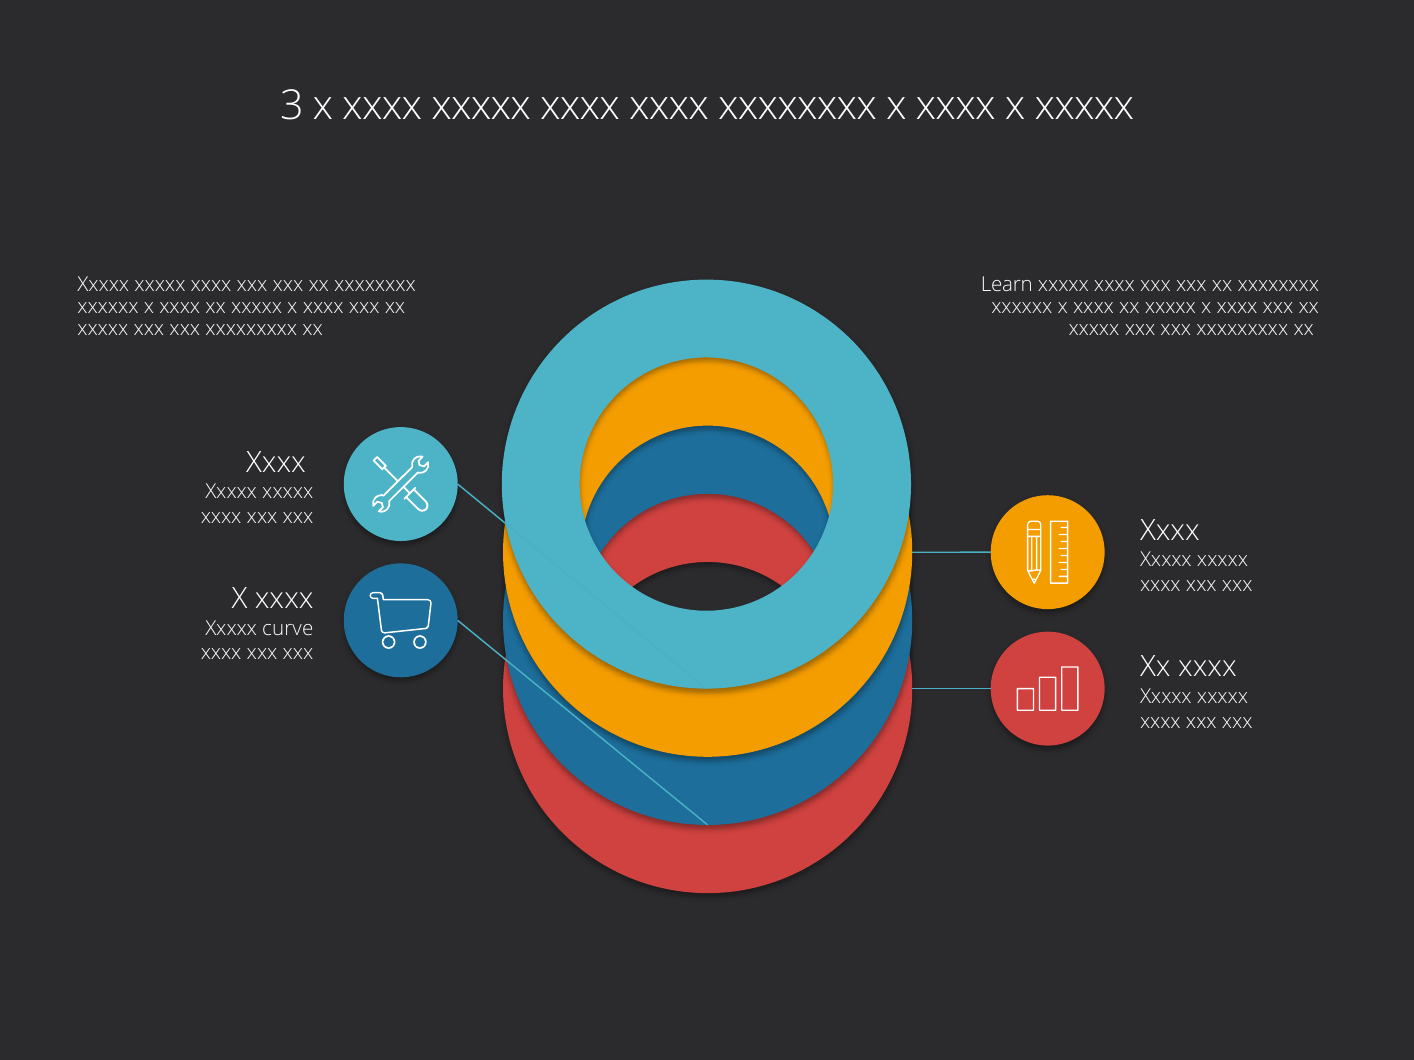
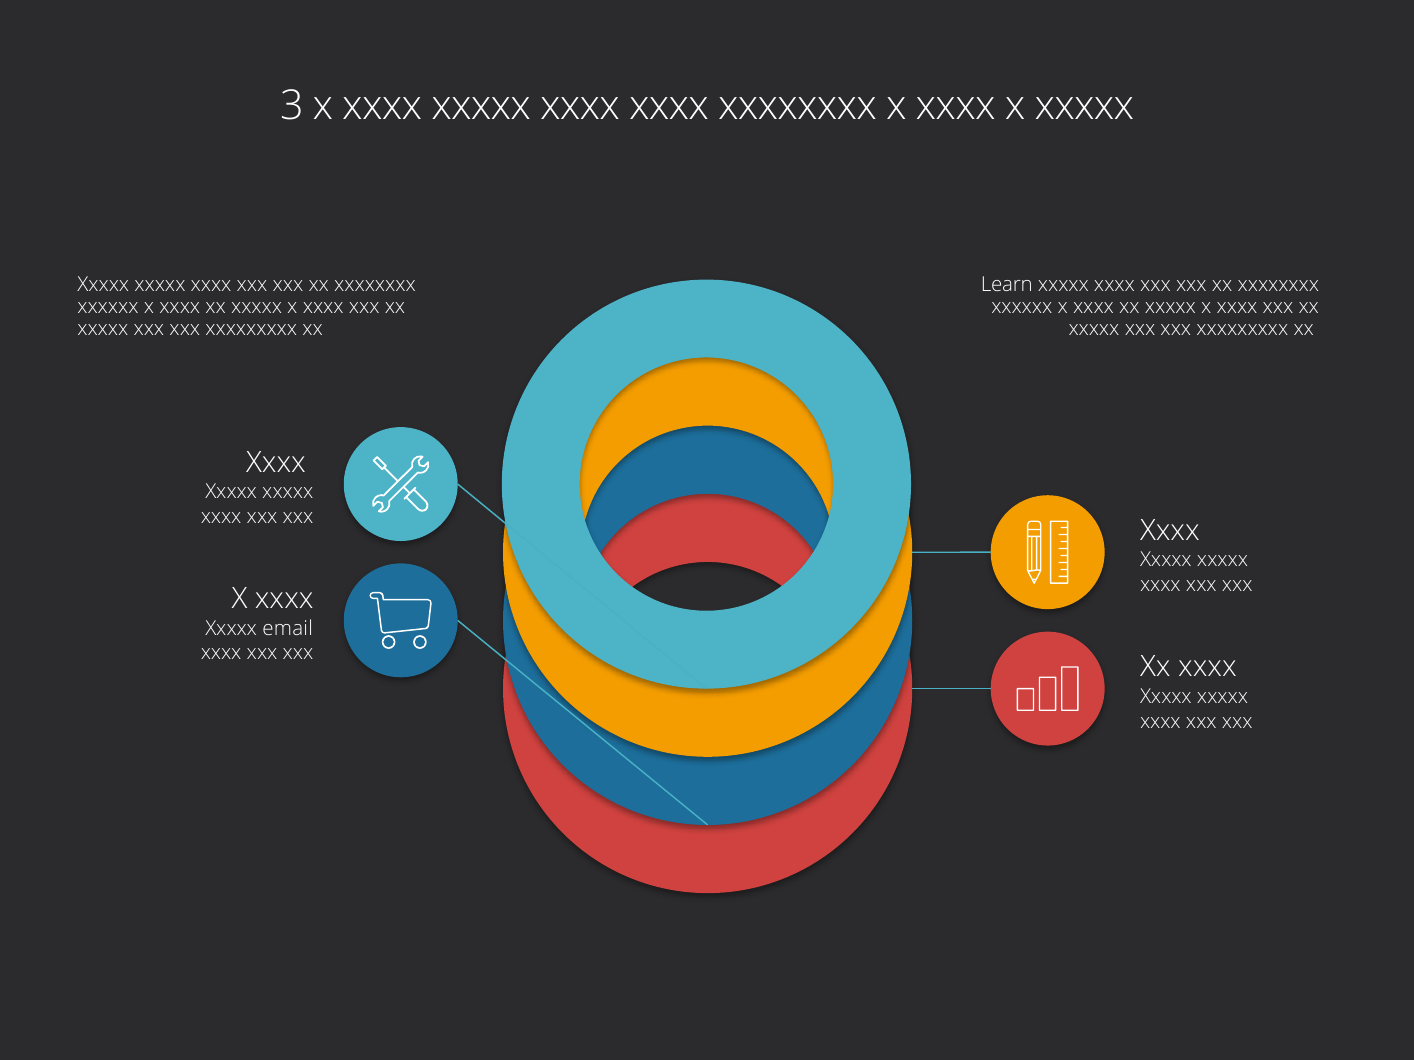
curve: curve -> email
